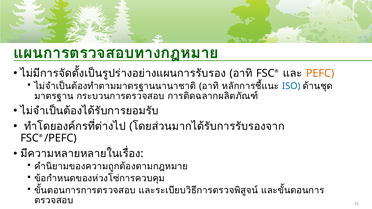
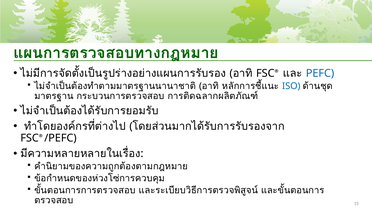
PEFC colour: orange -> blue
